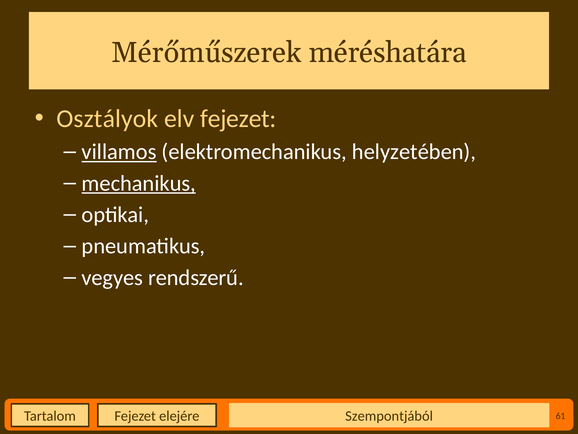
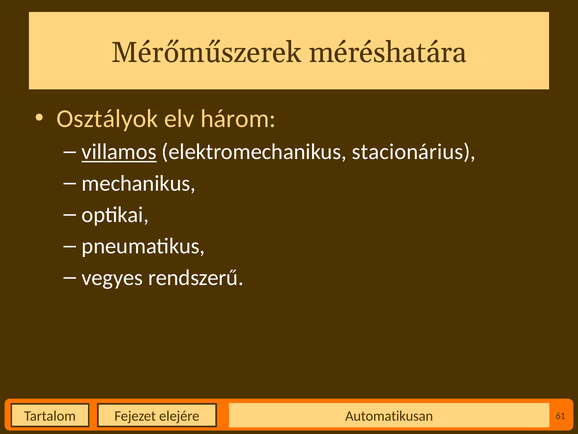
elv fejezet: fejezet -> három
helyzetében: helyzetében -> stacionárius
mechanikus underline: present -> none
Szempontjából: Szempontjából -> Automatikusan
